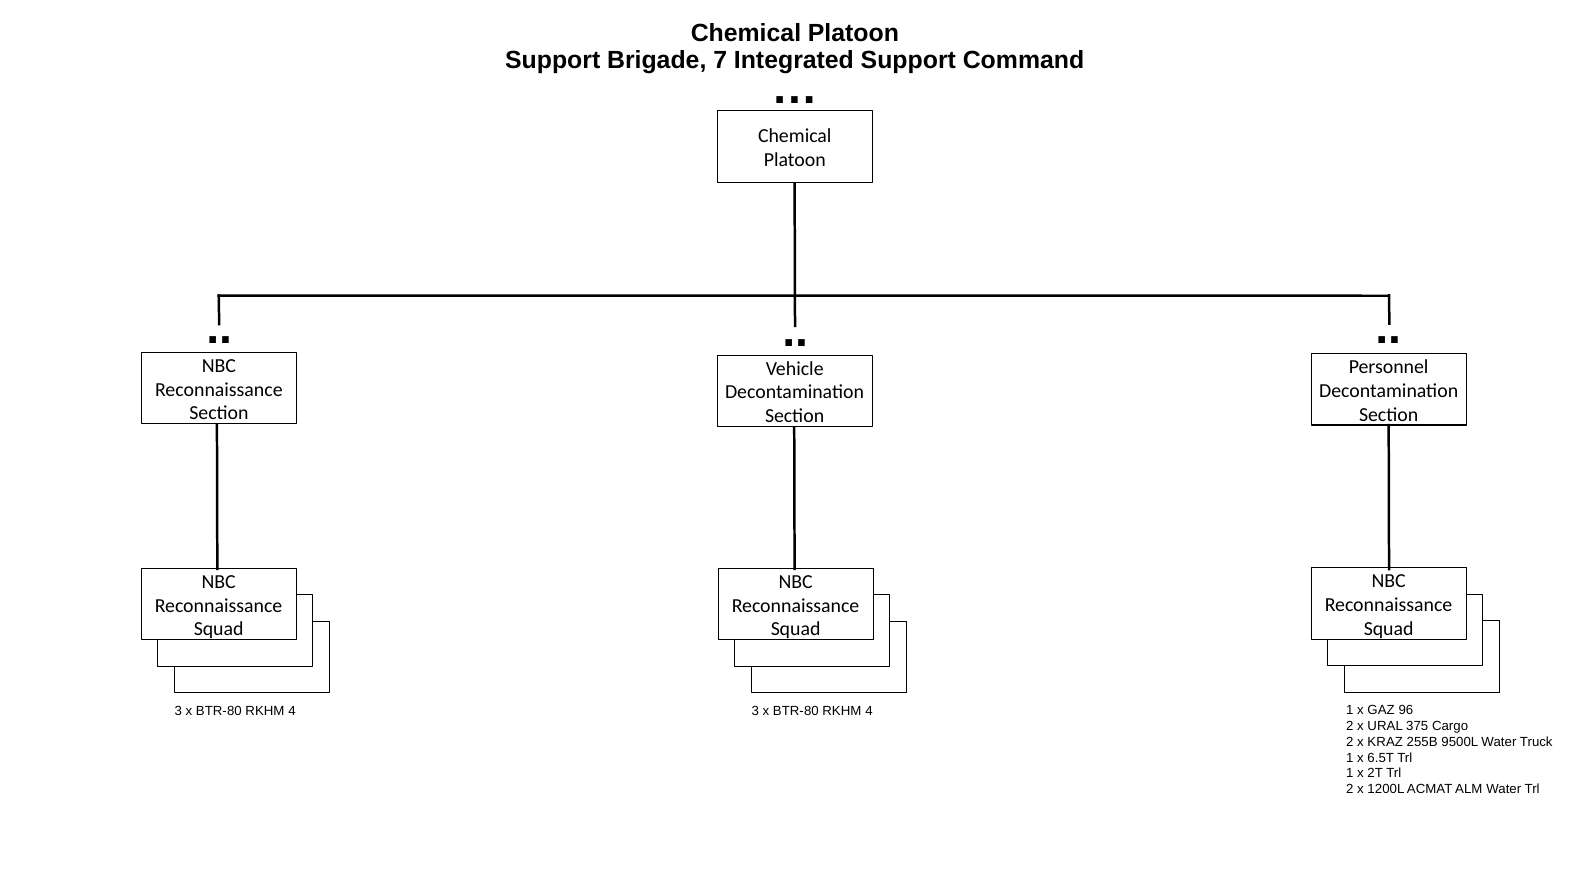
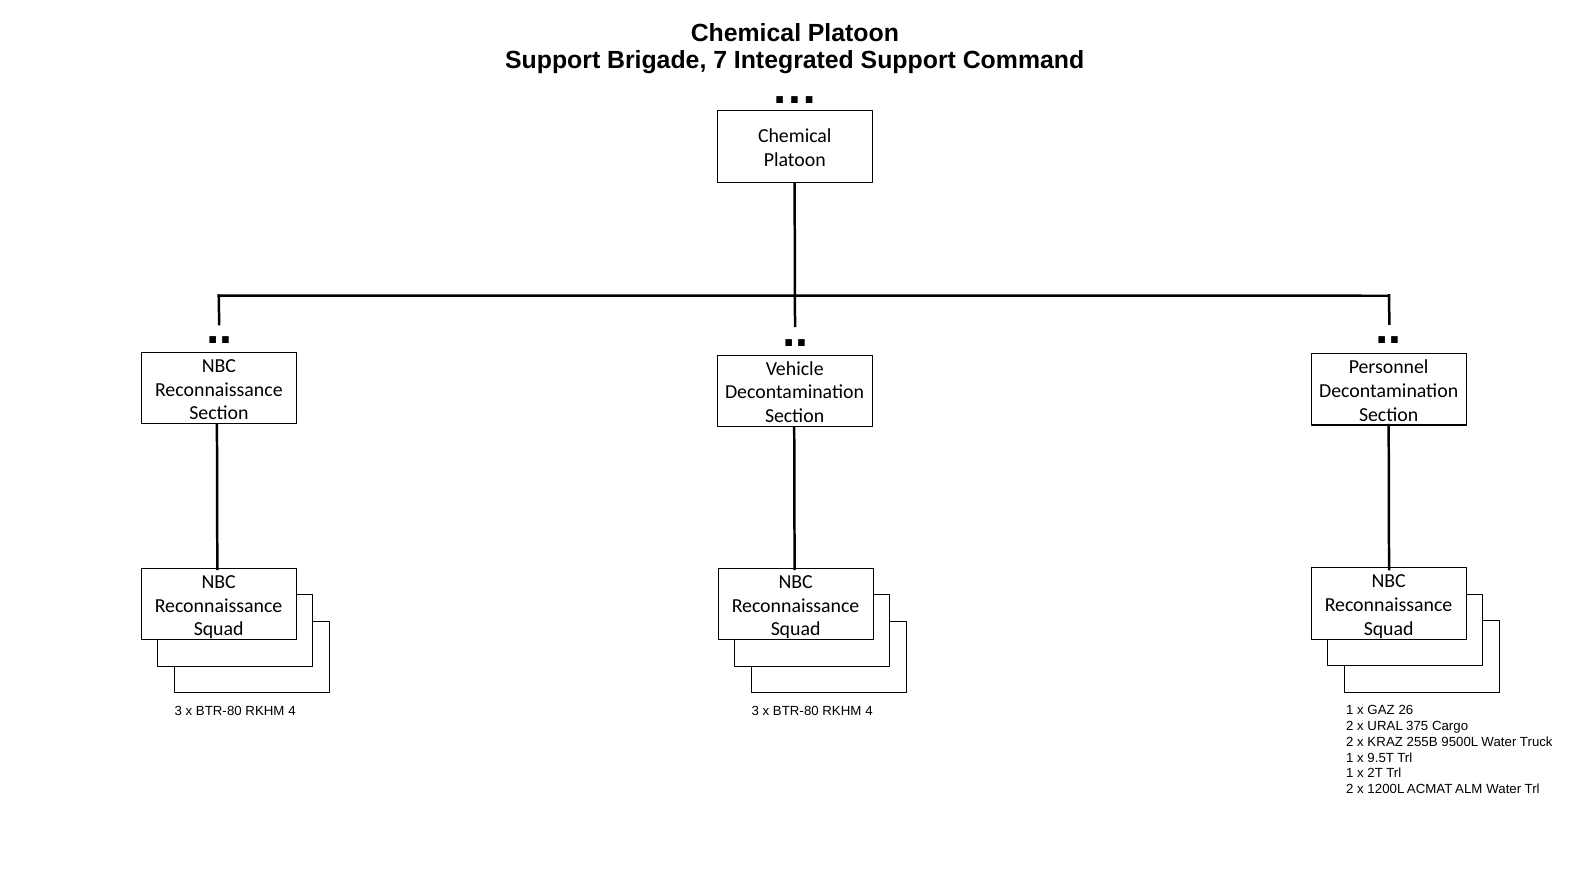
96: 96 -> 26
6.5T: 6.5T -> 9.5T
